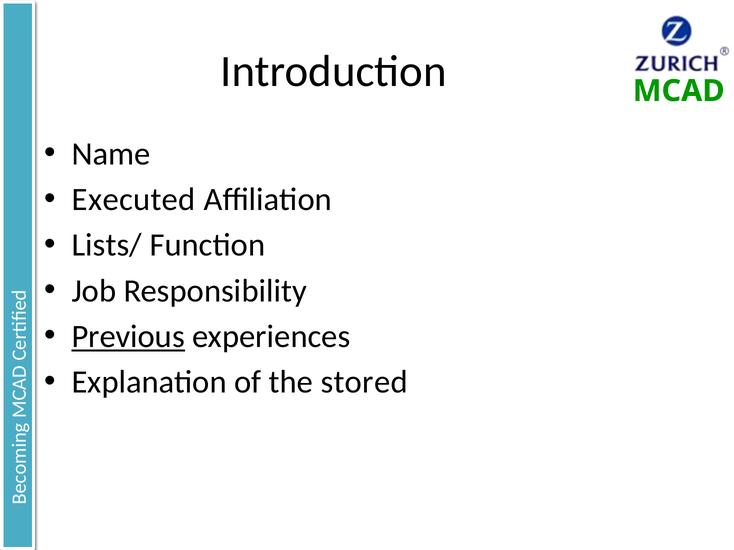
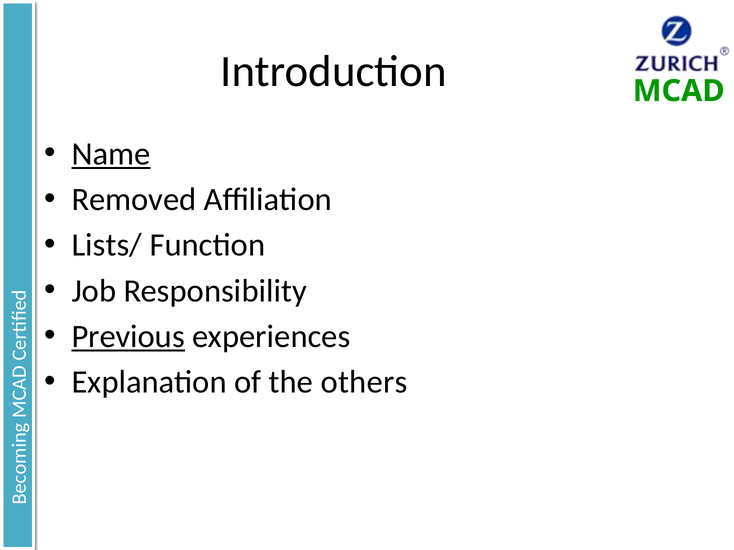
Name underline: none -> present
Executed: Executed -> Removed
stored: stored -> others
